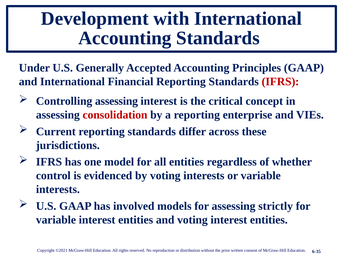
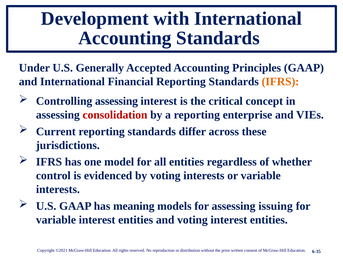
IFRS at (280, 81) colour: red -> orange
involved: involved -> meaning
strictly: strictly -> issuing
